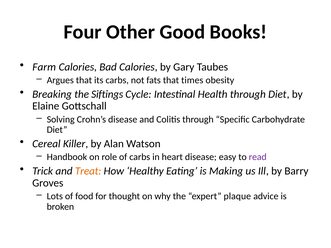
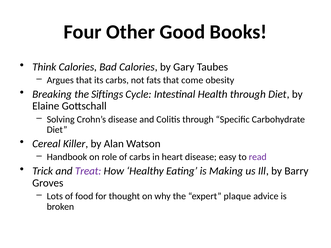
Farm: Farm -> Think
times: times -> come
Treat colour: orange -> purple
